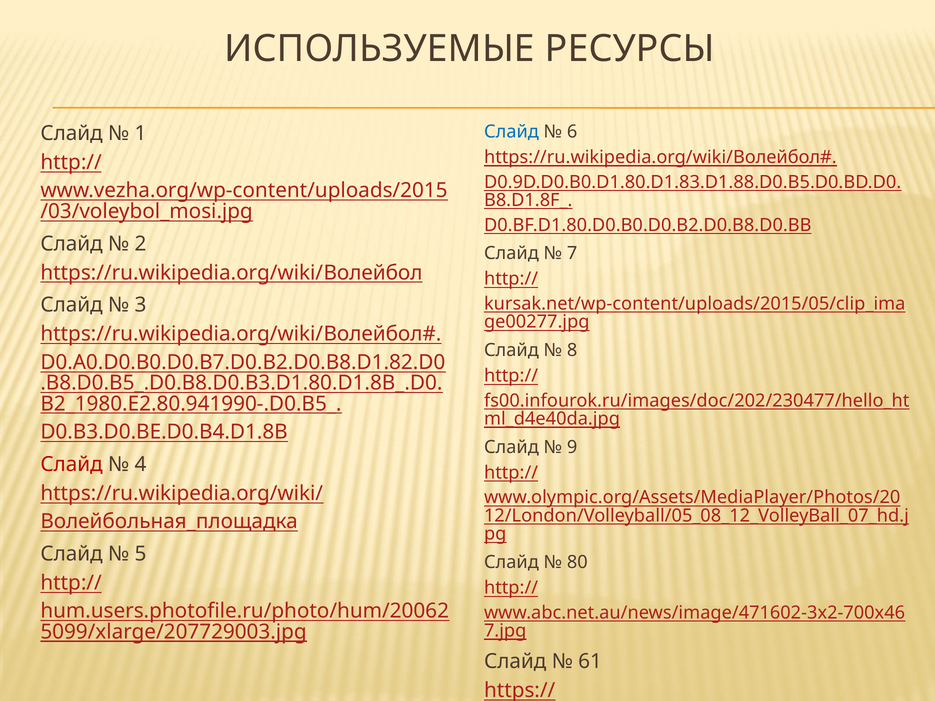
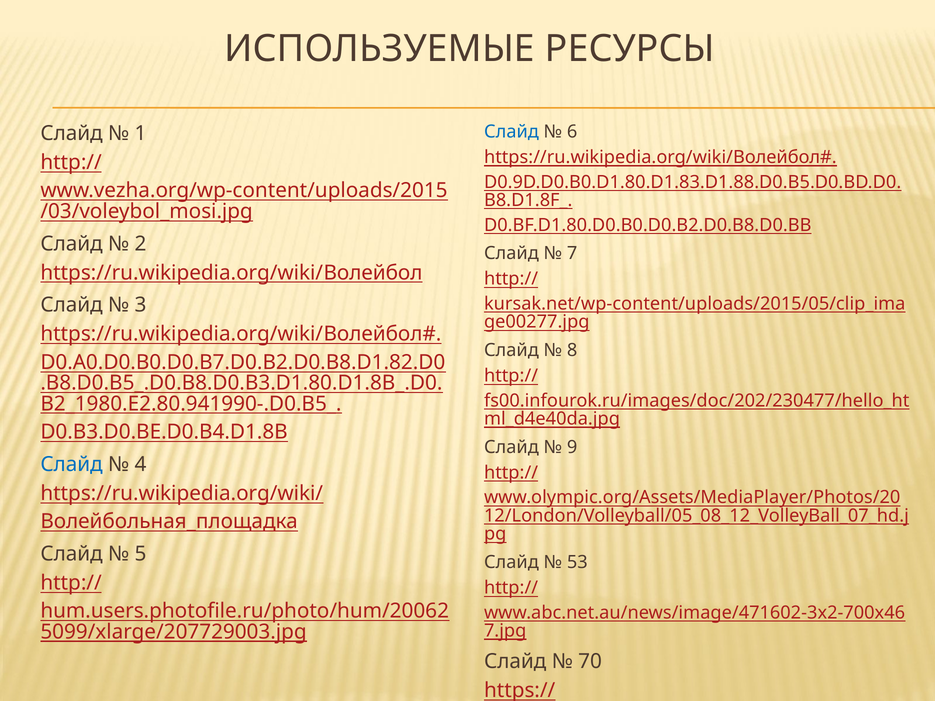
Слайд at (72, 464) colour: red -> blue
80: 80 -> 53
61: 61 -> 70
